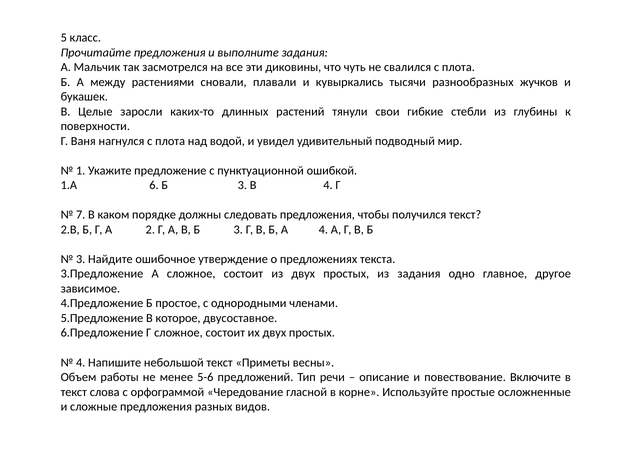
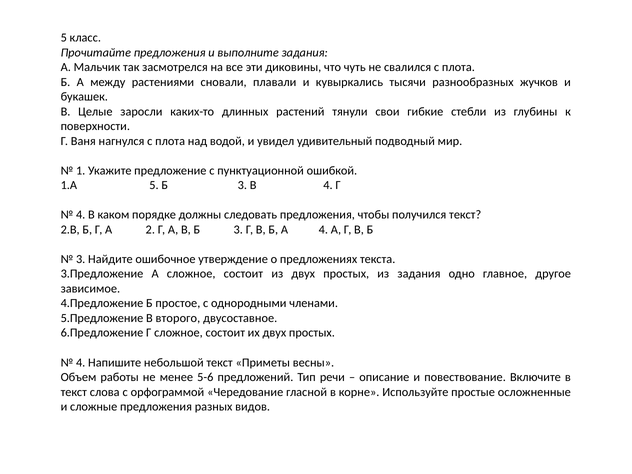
6 at (154, 185): 6 -> 5
7 at (81, 215): 7 -> 4
которое: которое -> второго
